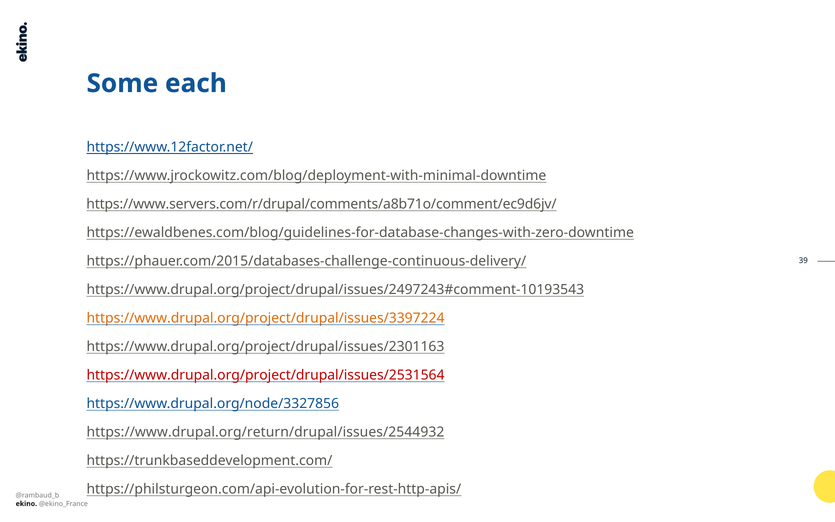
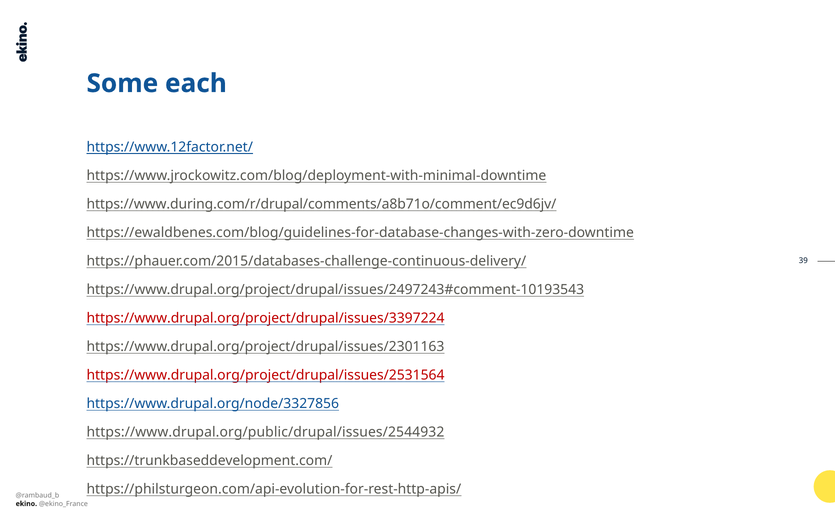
https://www.servers.com/r/drupal/comments/a8b71o/comment/ec9d6jv/: https://www.servers.com/r/drupal/comments/a8b71o/comment/ec9d6jv/ -> https://www.during.com/r/drupal/comments/a8b71o/comment/ec9d6jv/
https://www.drupal.org/project/drupal/issues/3397224 colour: orange -> red
https://www.drupal.org/return/drupal/issues/2544932: https://www.drupal.org/return/drupal/issues/2544932 -> https://www.drupal.org/public/drupal/issues/2544932
